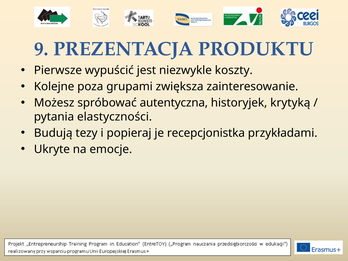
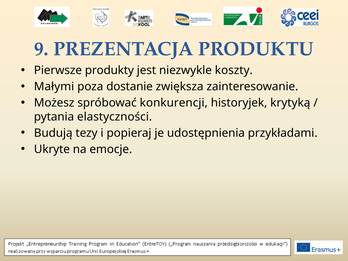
wypuścić: wypuścić -> produkty
Kolejne: Kolejne -> Małymi
grupami: grupami -> dostanie
autentyczna: autentyczna -> konkurencji
recepcjonistka: recepcjonistka -> udostępnienia
